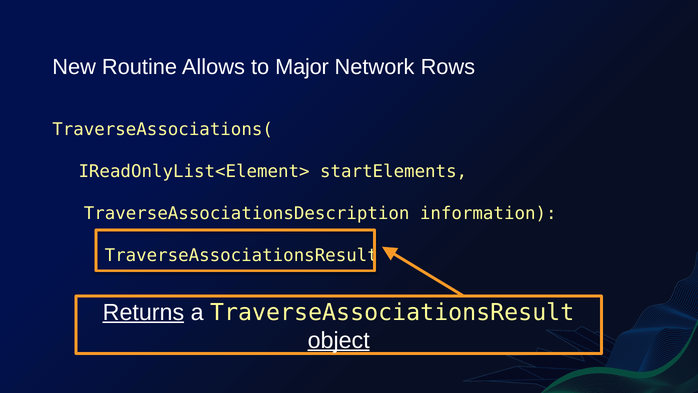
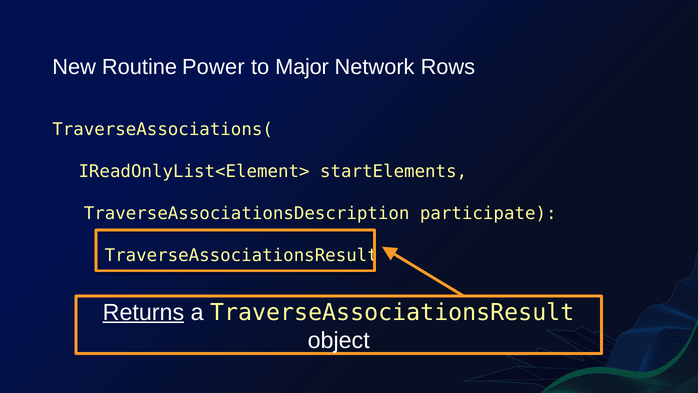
Allows: Allows -> Power
information: information -> participate
object underline: present -> none
